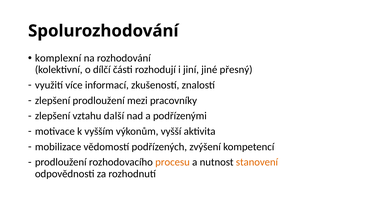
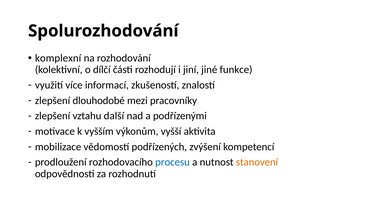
přesný: přesný -> funkce
zlepšení prodloužení: prodloužení -> dlouhodobé
procesu colour: orange -> blue
